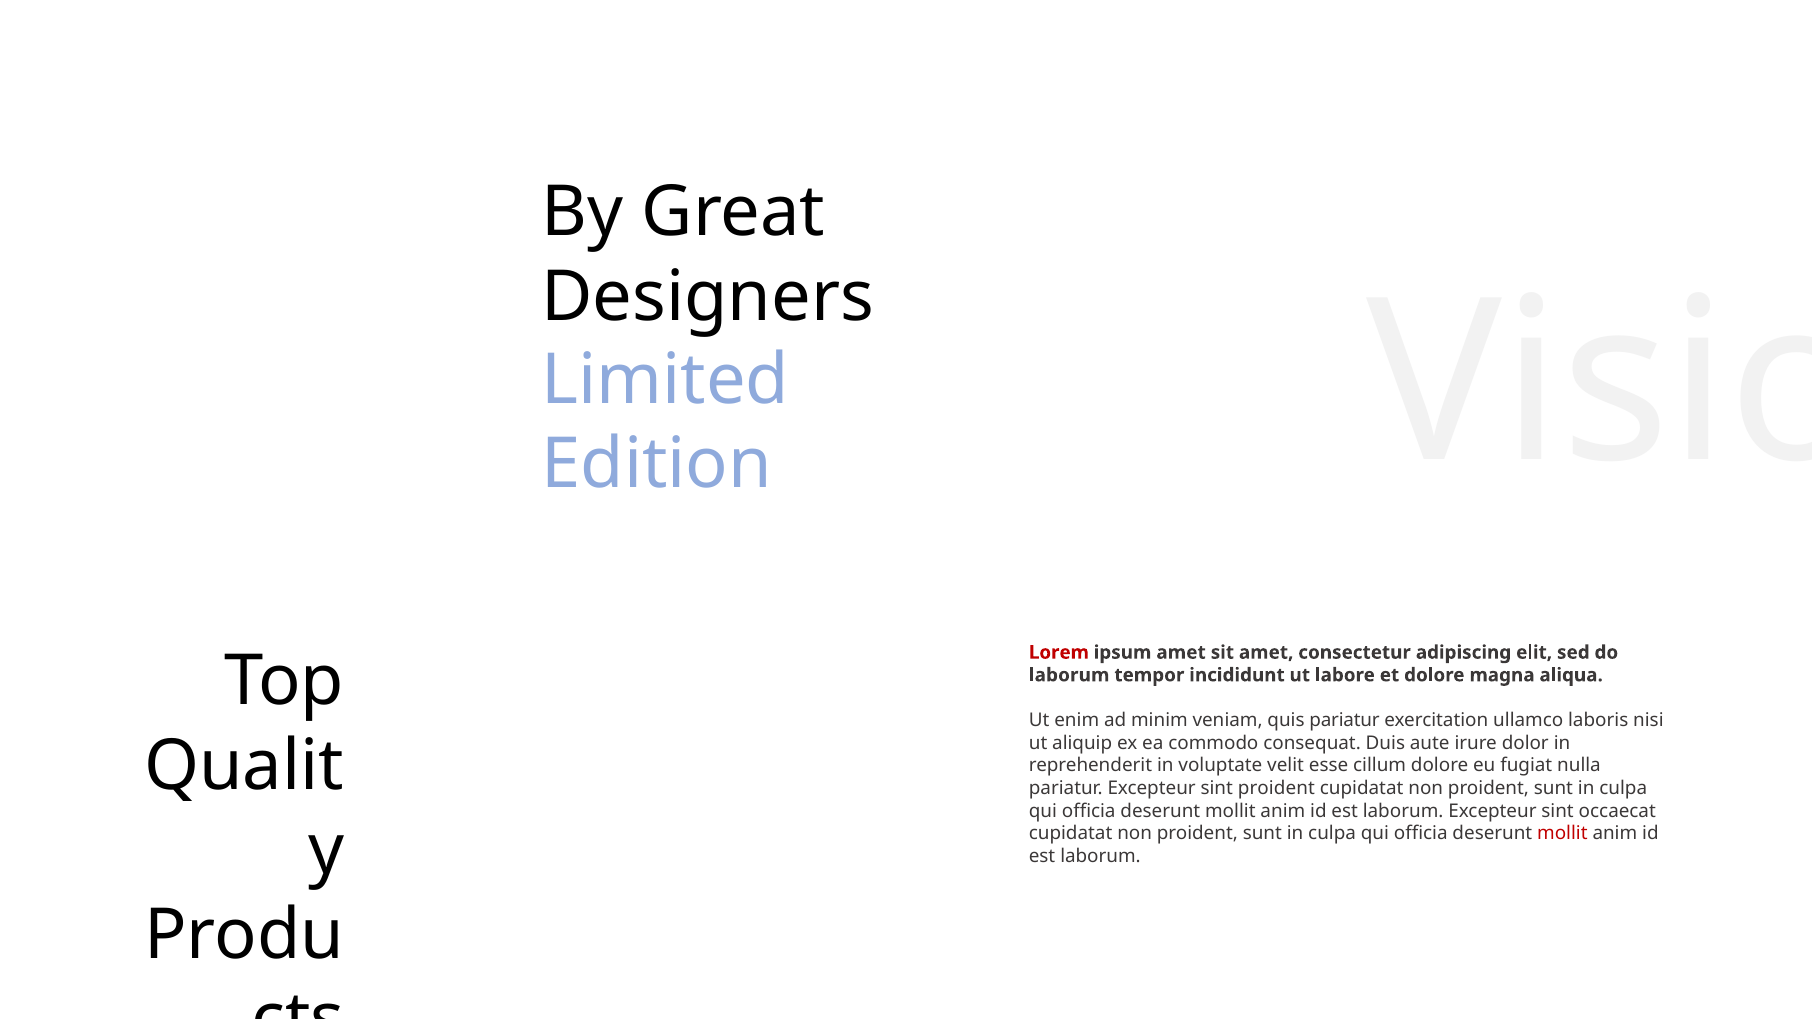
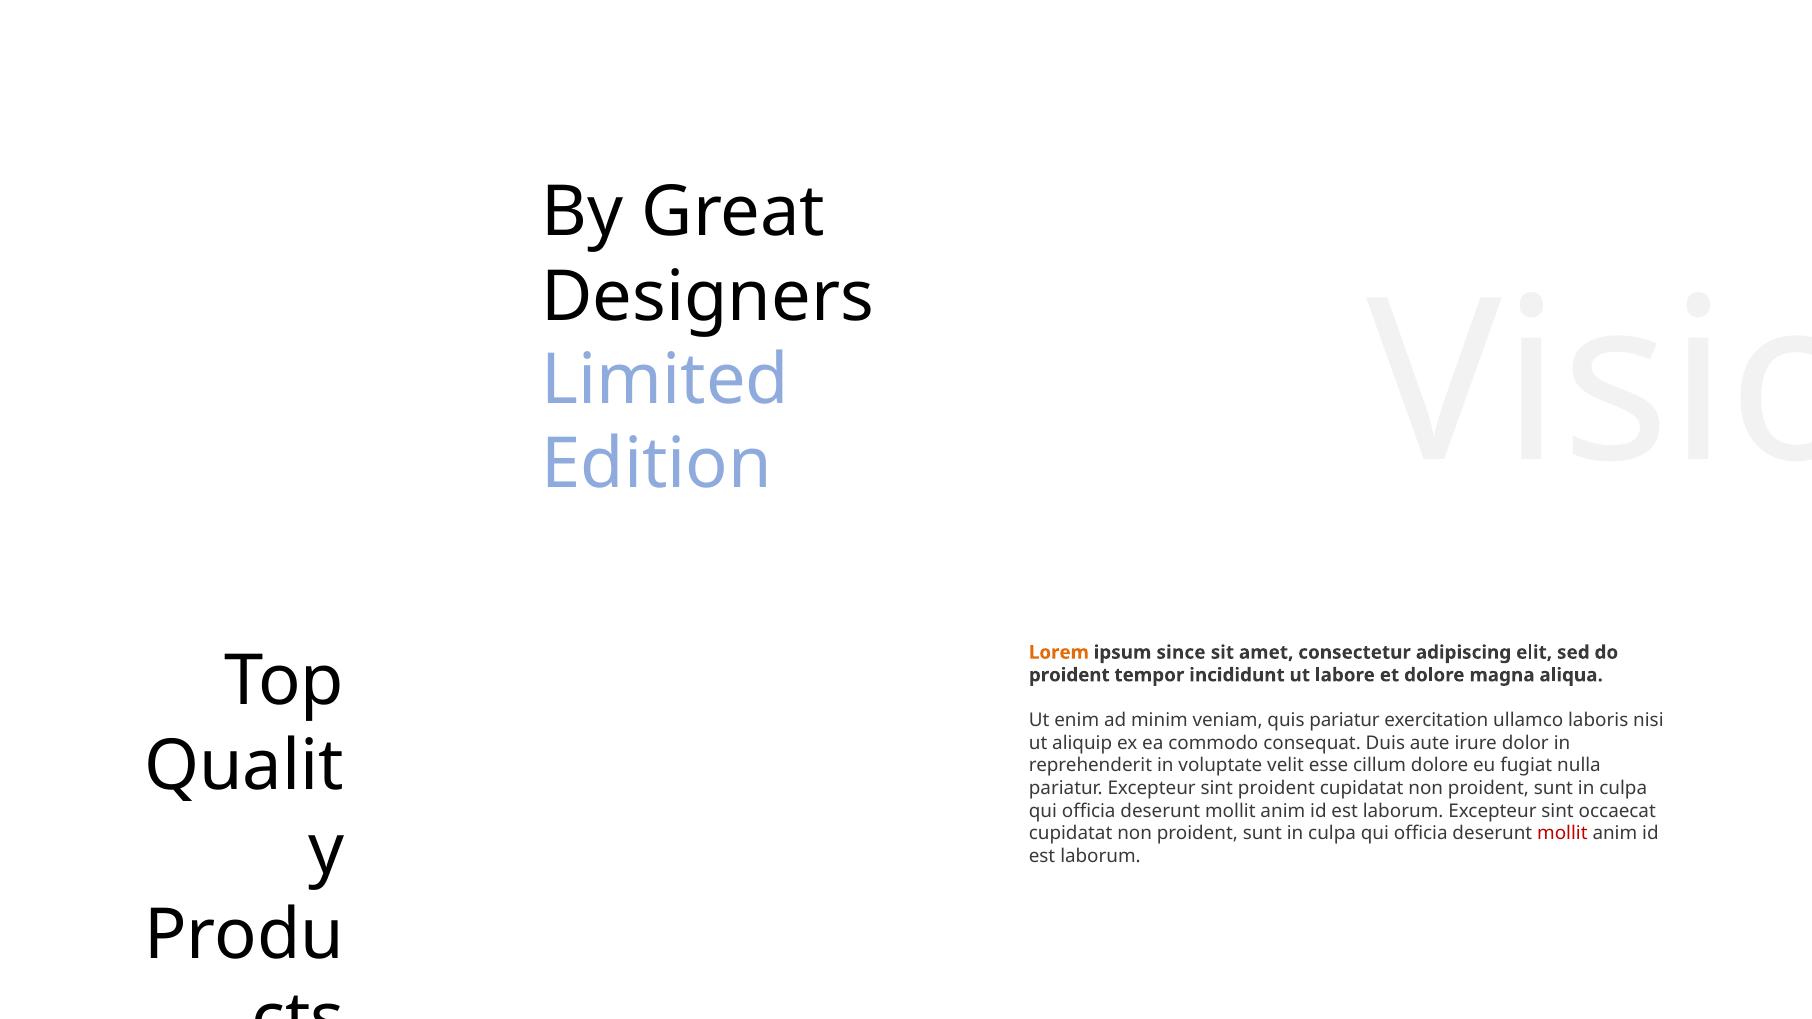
Lorem colour: red -> orange
ipsum amet: amet -> since
laborum at (1069, 675): laborum -> proident
